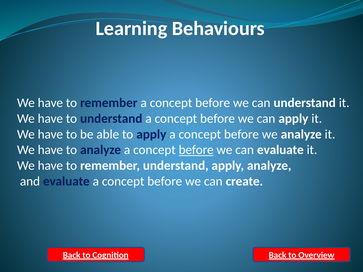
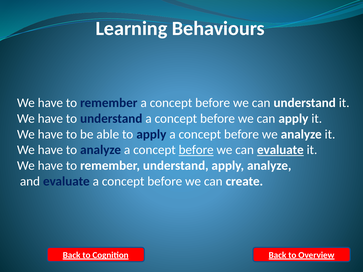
evaluate at (280, 150) underline: none -> present
